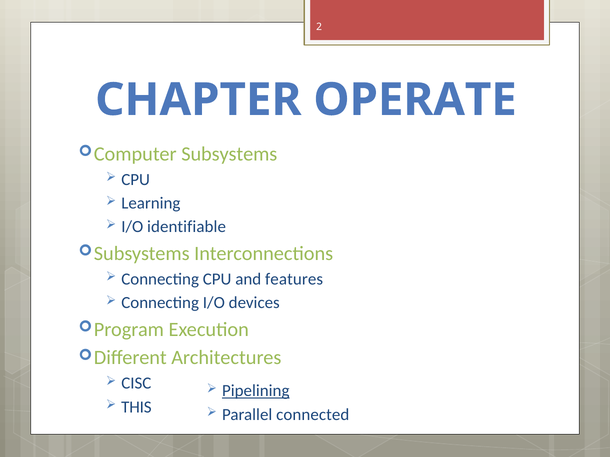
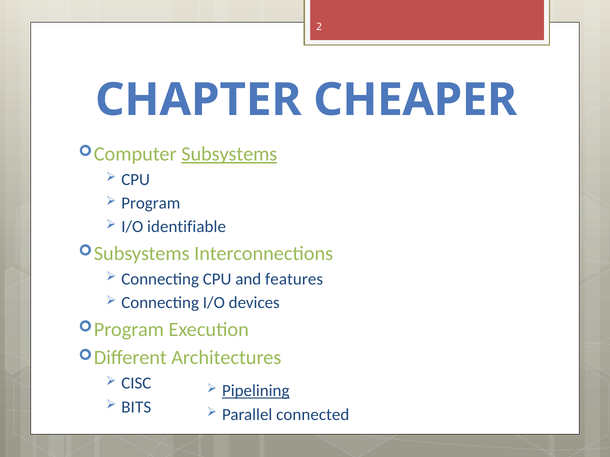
OPERATE: OPERATE -> CHEAPER
Subsystems underline: none -> present
Learning: Learning -> Program
THIS: THIS -> BITS
